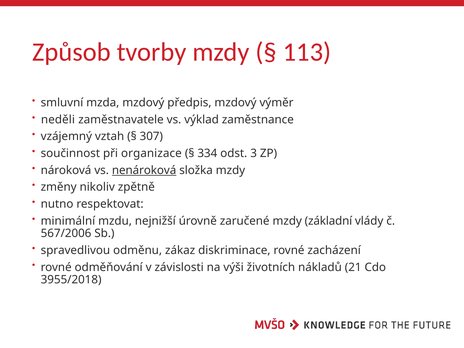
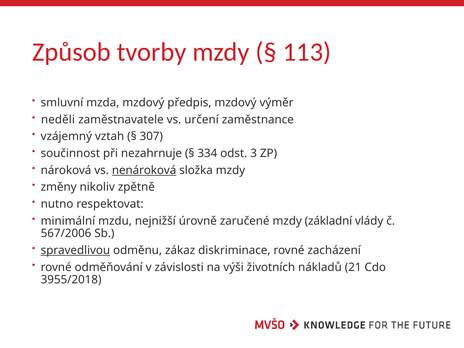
výklad: výklad -> určení
organizace: organizace -> nezahrnuje
spravedlivou underline: none -> present
